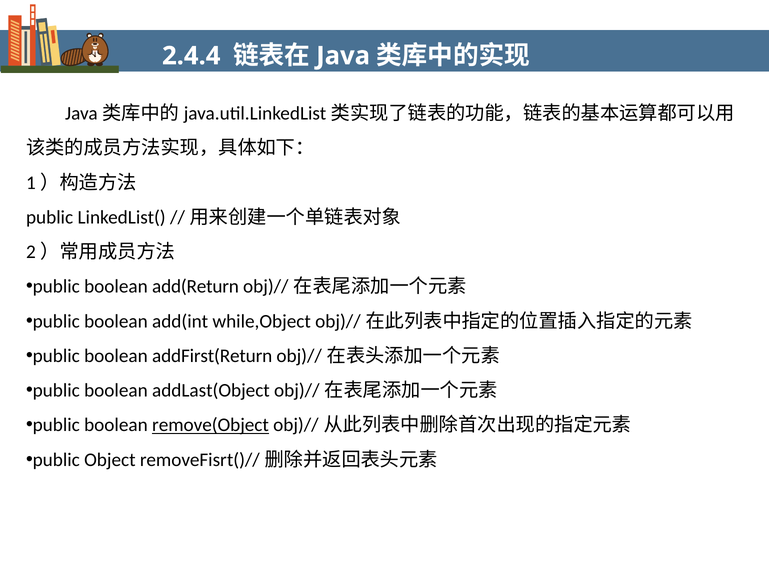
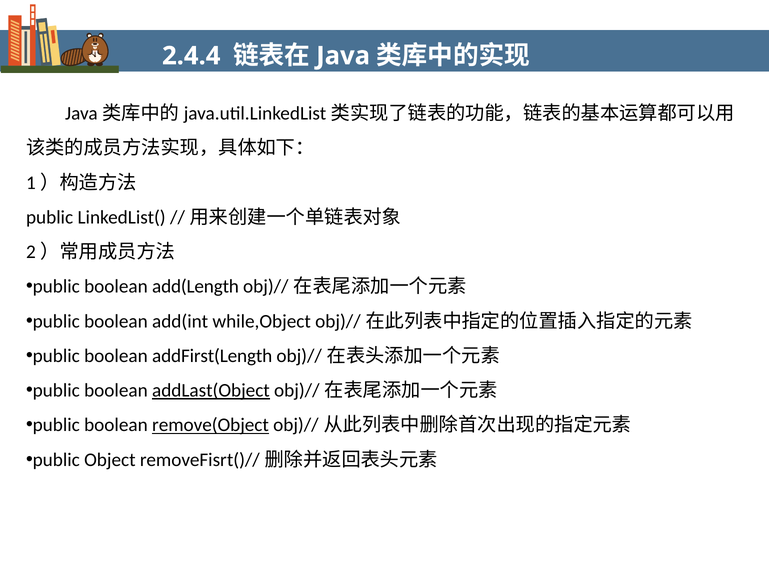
add(Return: add(Return -> add(Length
addFirst(Return: addFirst(Return -> addFirst(Length
addLast(Object underline: none -> present
